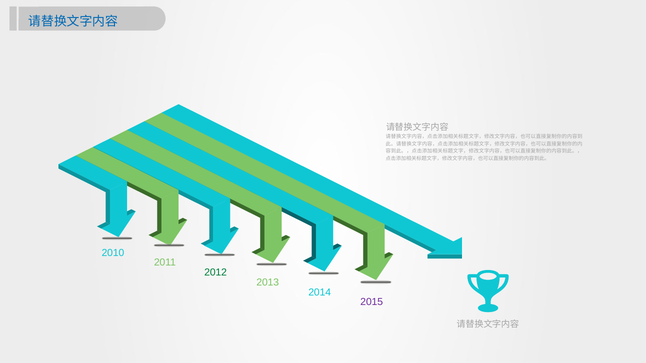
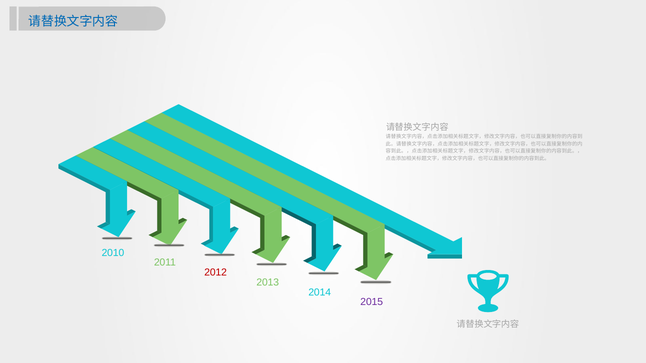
2012 colour: green -> red
